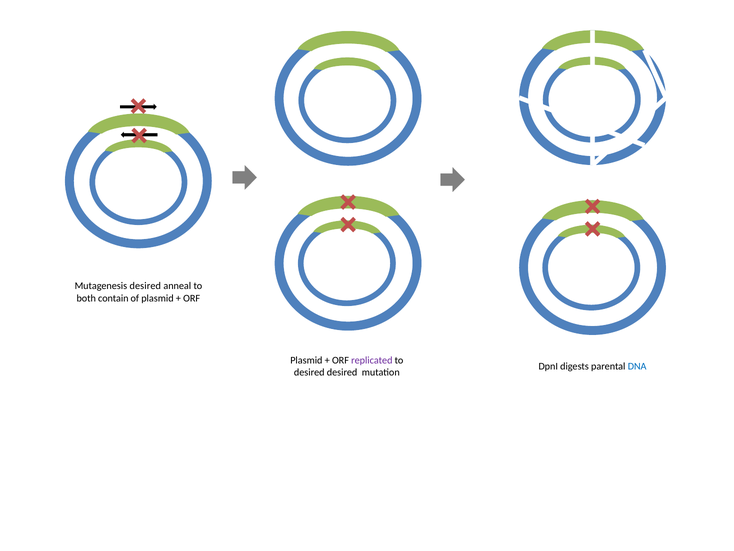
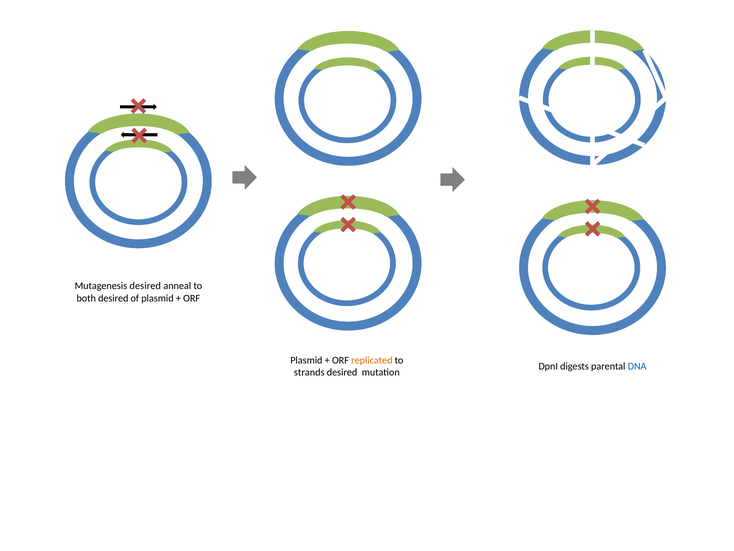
both contain: contain -> desired
replicated colour: purple -> orange
desired at (309, 372): desired -> strands
